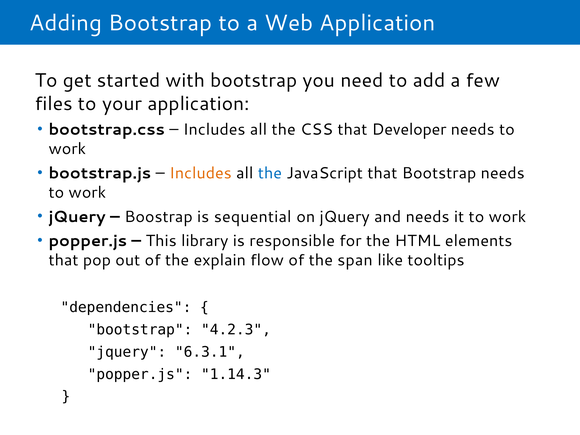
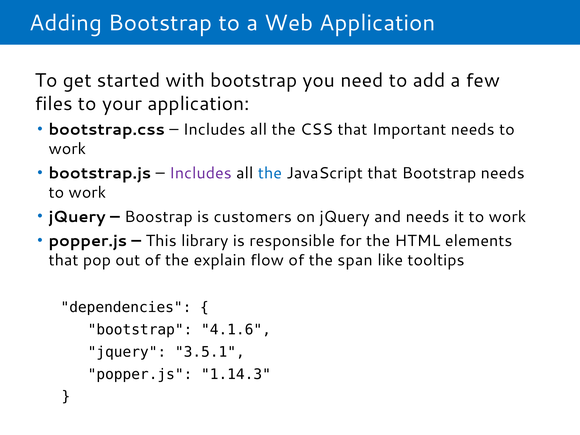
Developer: Developer -> Important
Includes at (200, 173) colour: orange -> purple
sequential: sequential -> customers
4.2.3: 4.2.3 -> 4.1.6
6.3.1: 6.3.1 -> 3.5.1
